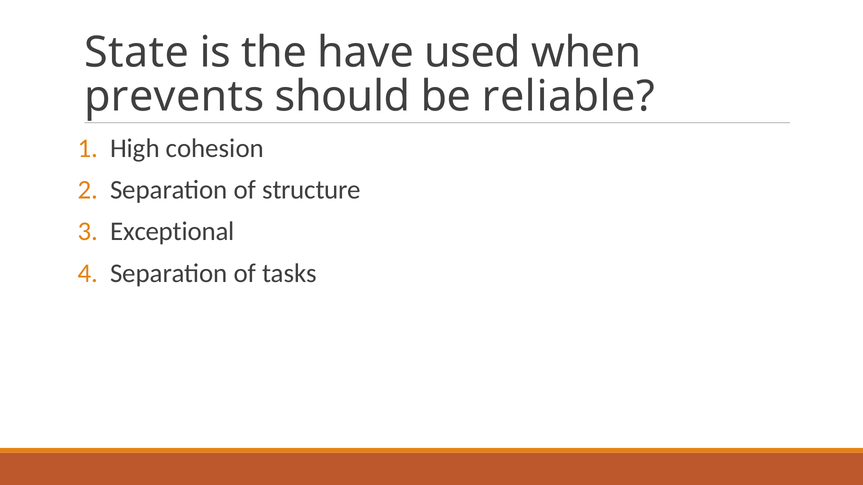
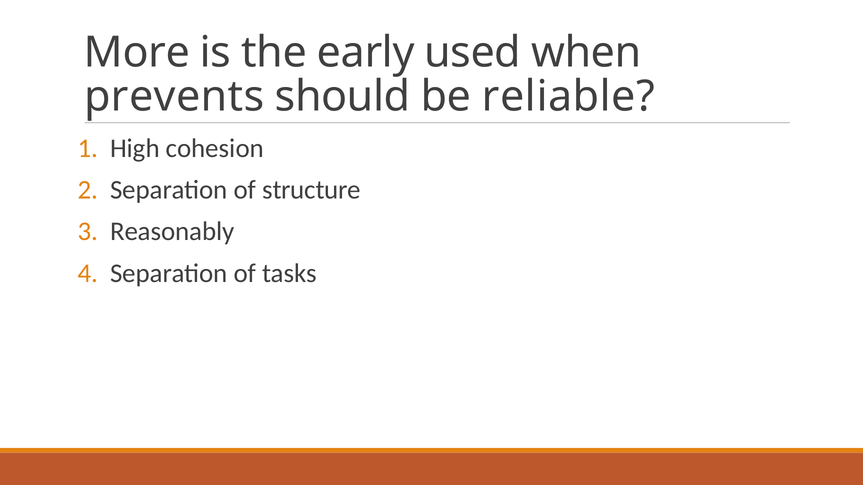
State: State -> More
have: have -> early
Exceptional: Exceptional -> Reasonably
